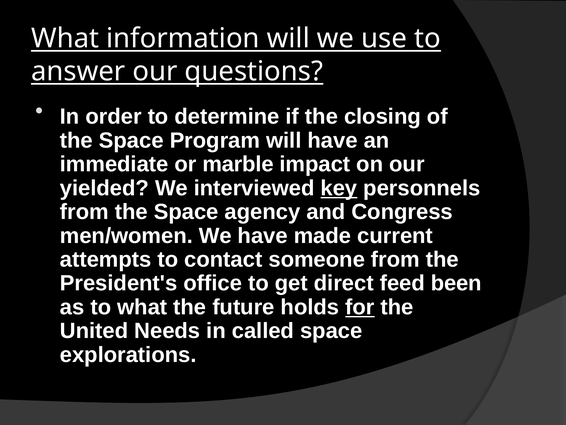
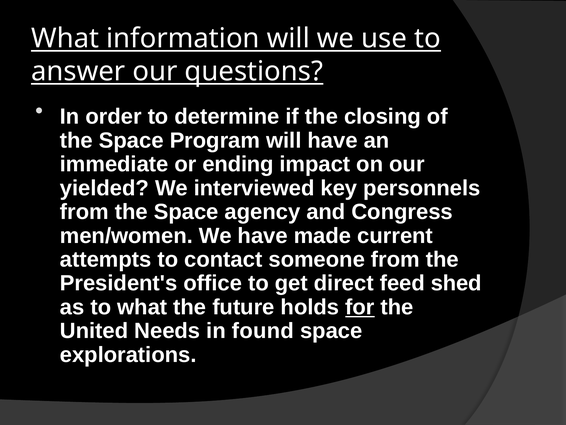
marble: marble -> ending
key underline: present -> none
been: been -> shed
called: called -> found
